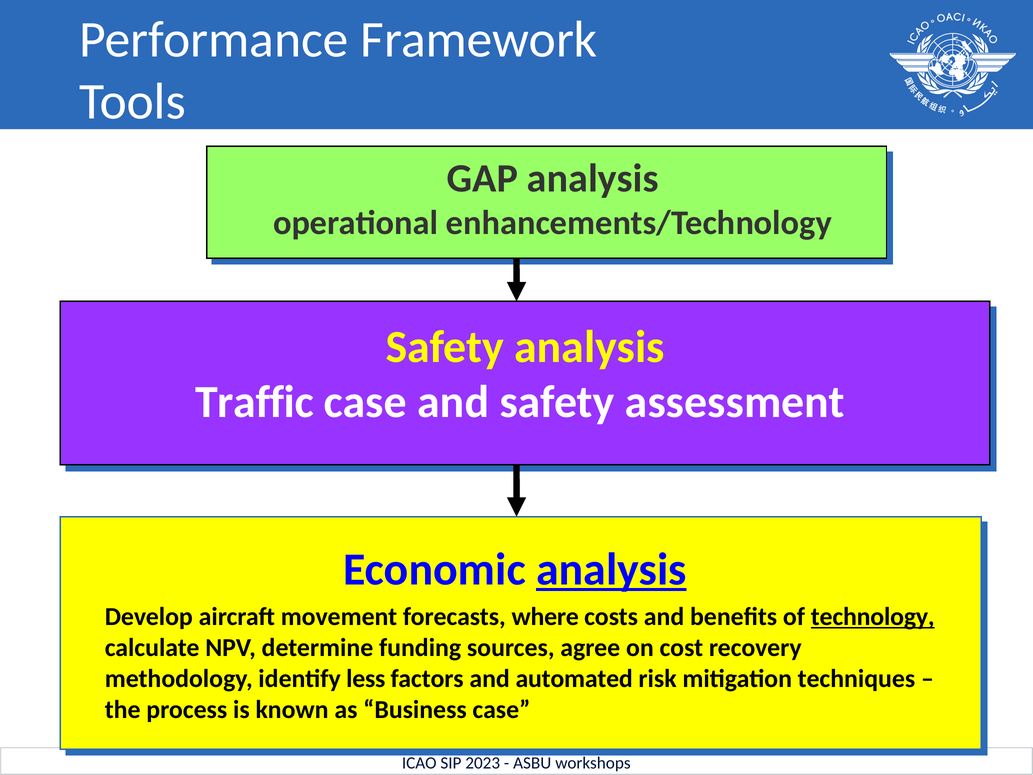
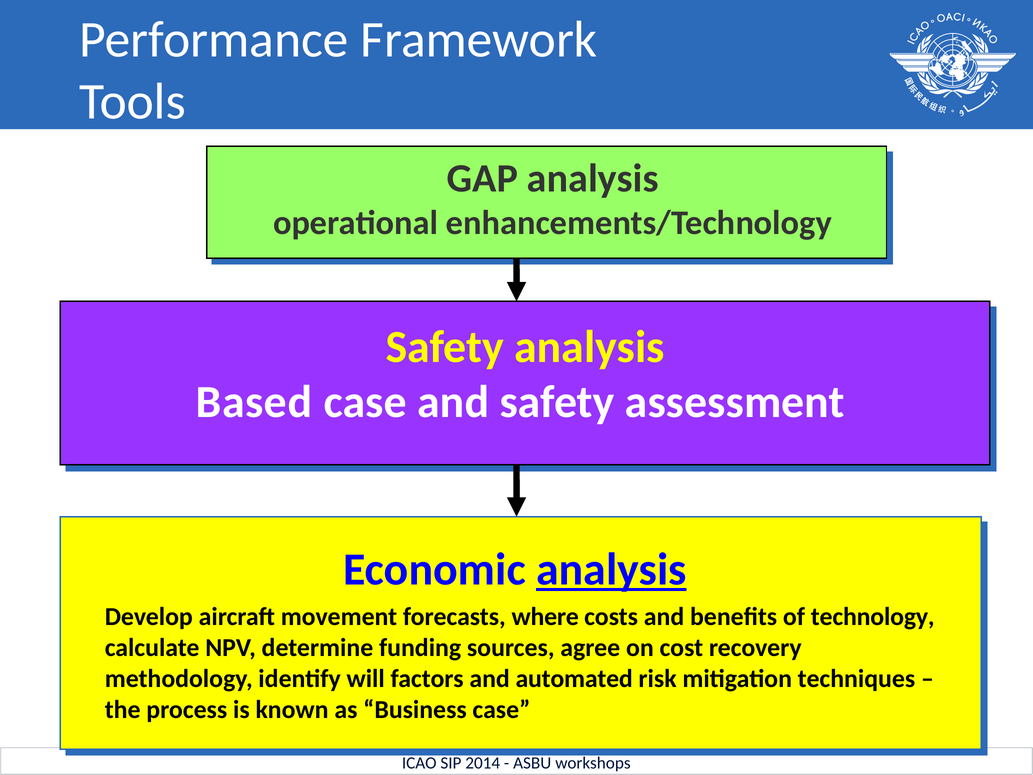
Traffic: Traffic -> Based
technology underline: present -> none
less: less -> will
2023: 2023 -> 2014
